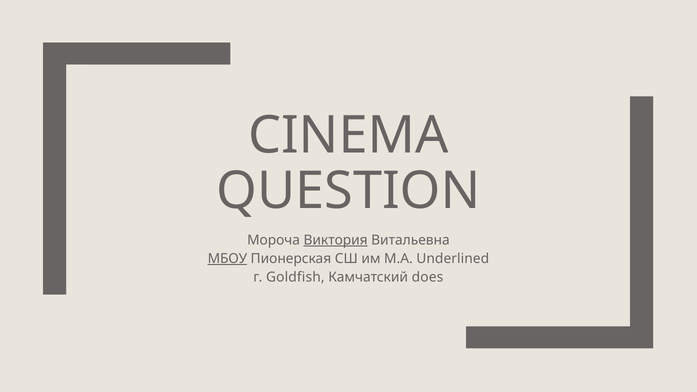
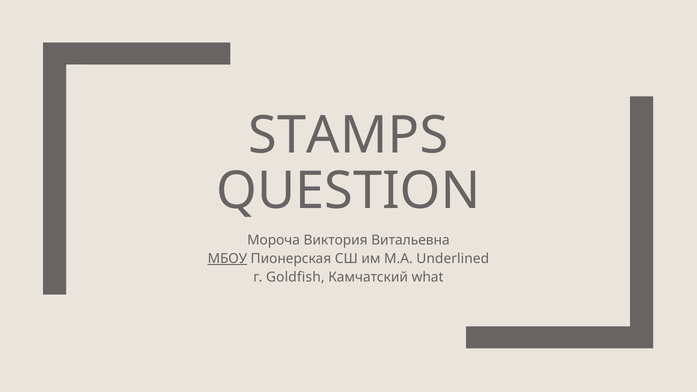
CINEMA: CINEMA -> STAMPS
Виктория underline: present -> none
does: does -> what
